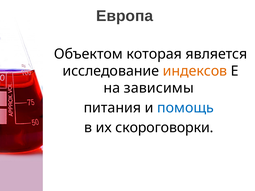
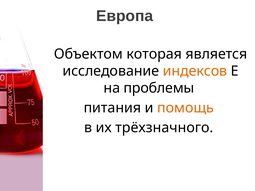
зависимы: зависимы -> проблемы
помощь colour: blue -> orange
скороговорки: скороговорки -> трёхзначного
